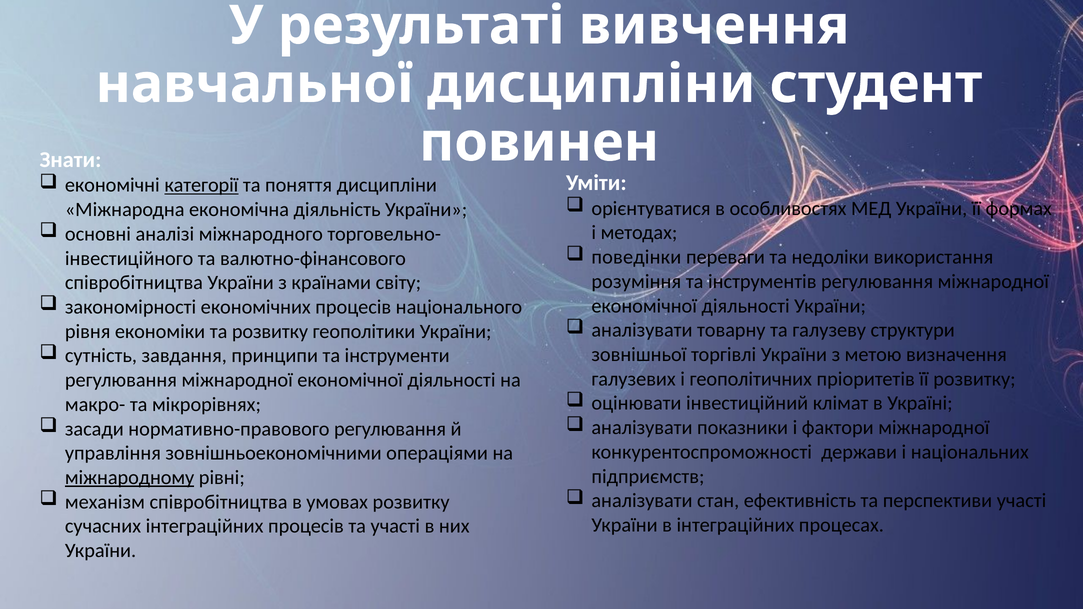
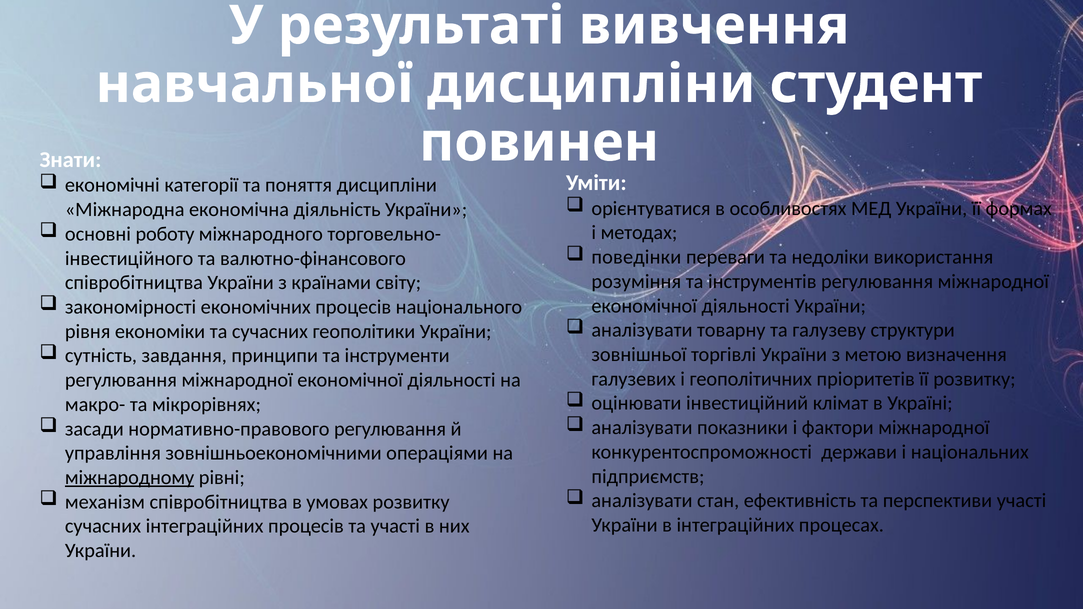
категорії underline: present -> none
аналізі: аналізі -> роботу
та розвитку: розвитку -> сучасних
